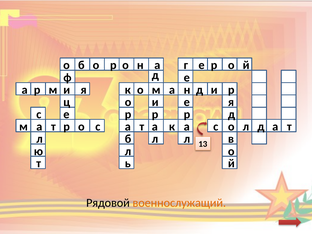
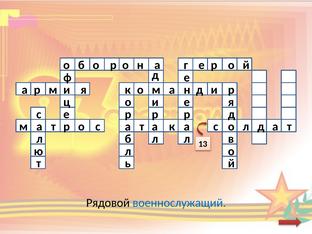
военнослужащий colour: orange -> blue
